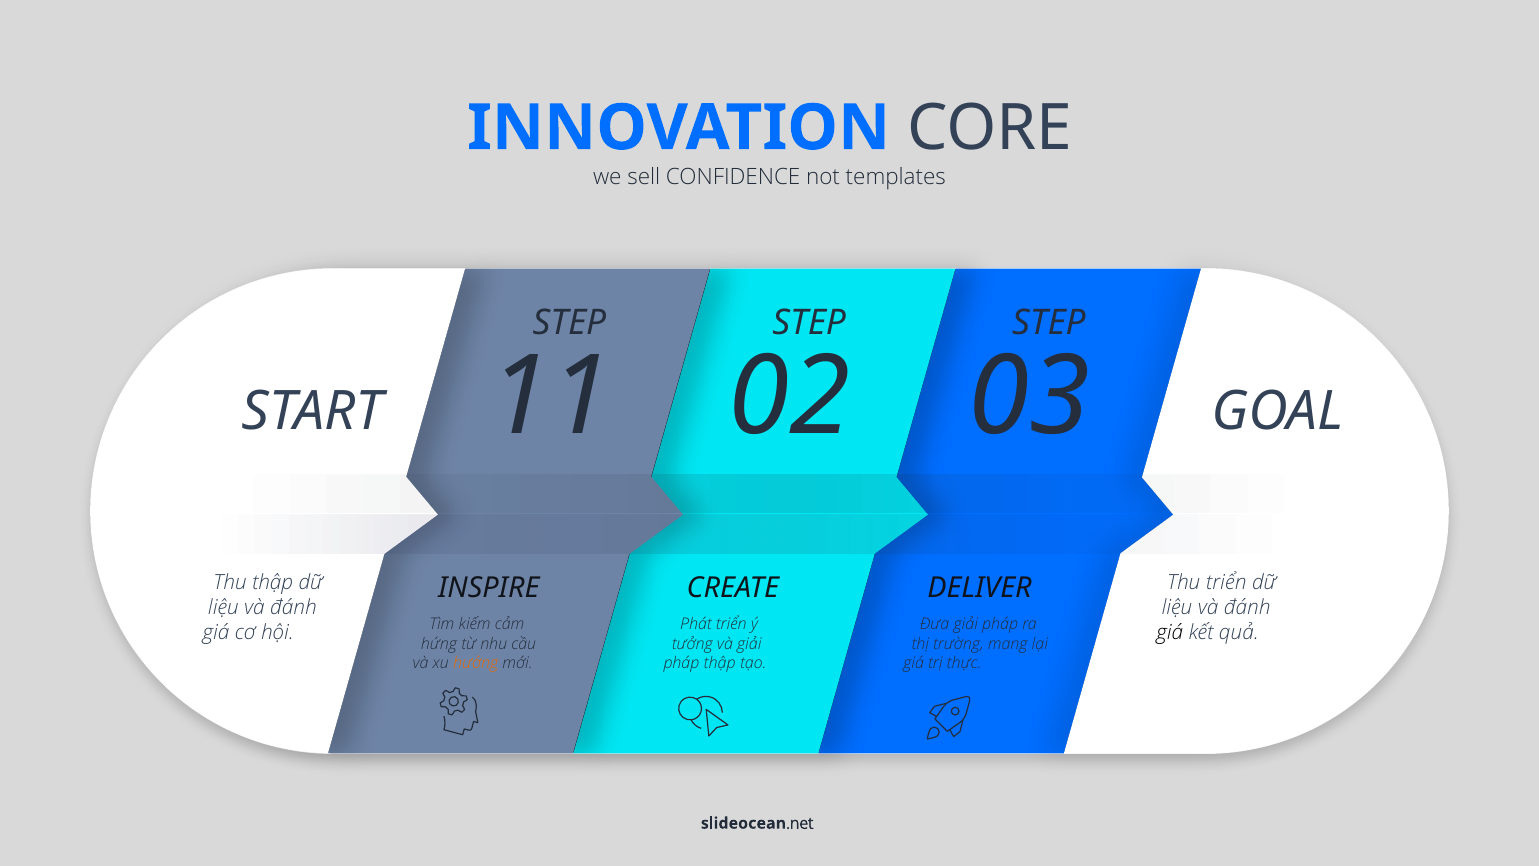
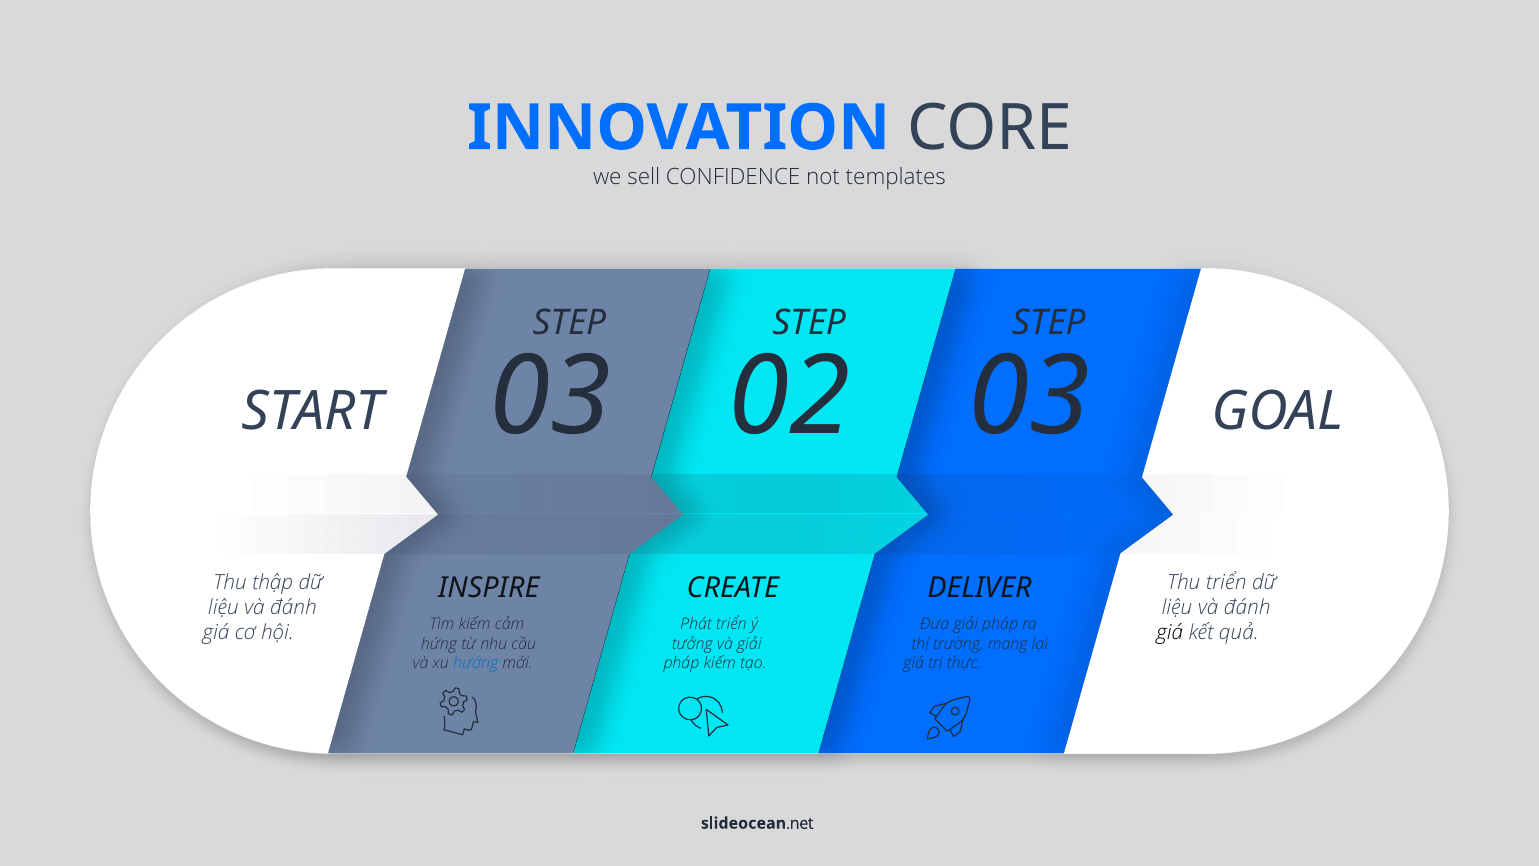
START 11: 11 -> 03
hướng colour: orange -> blue
pháp thập: thập -> kiếm
